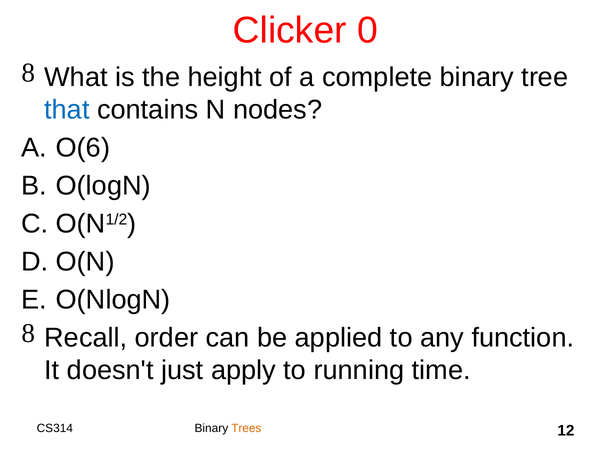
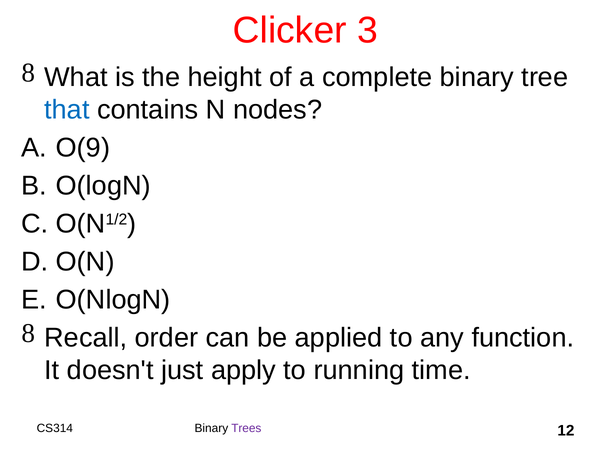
0: 0 -> 3
O(6: O(6 -> O(9
Trees colour: orange -> purple
